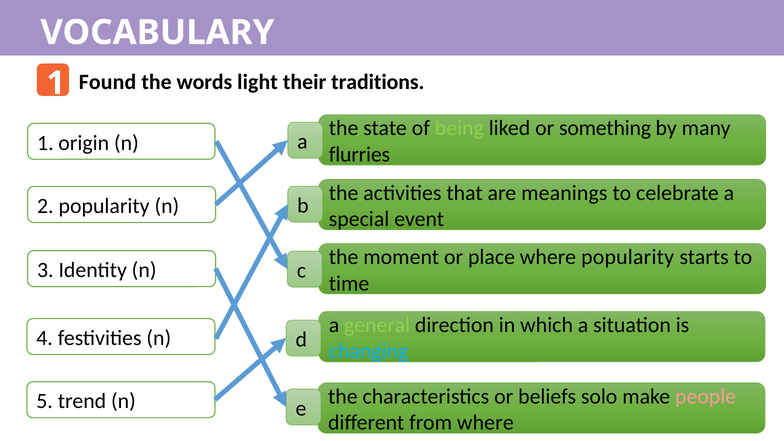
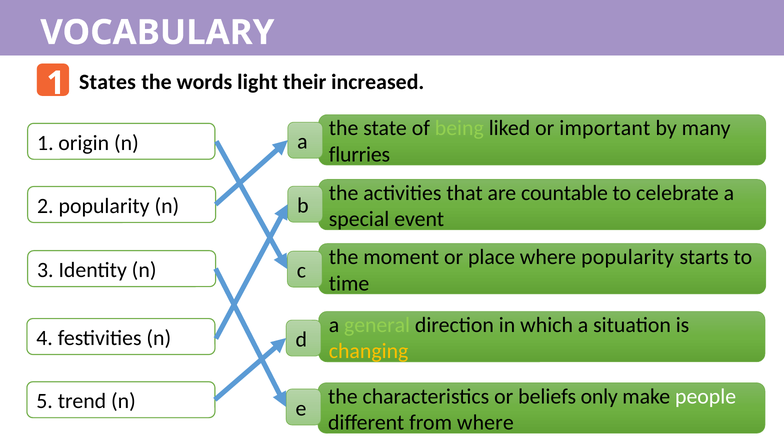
Found: Found -> States
traditions: traditions -> increased
something: something -> important
meanings: meanings -> countable
changing colour: light blue -> yellow
solo: solo -> only
people colour: pink -> white
